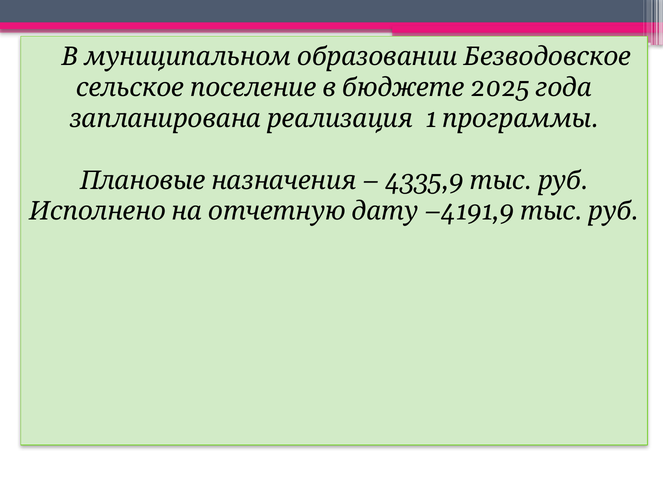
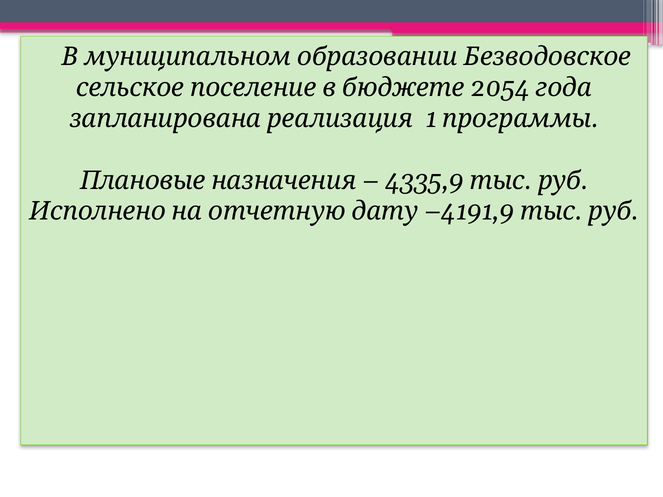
2025: 2025 -> 2054
